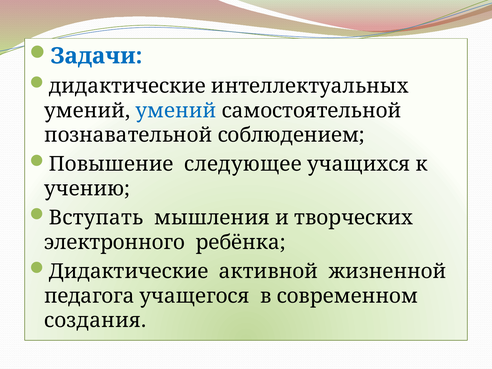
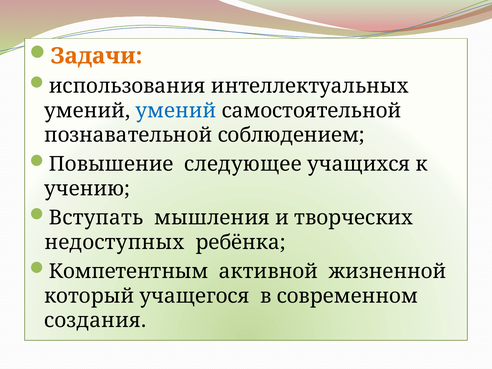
Задачи colour: blue -> orange
дидактические at (127, 86): дидактические -> использования
электронного: электронного -> недоступных
Дидактические at (129, 271): Дидактические -> Компетентным
педагога: педагога -> который
